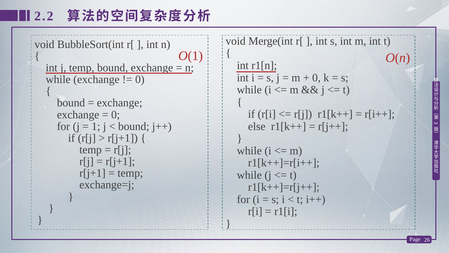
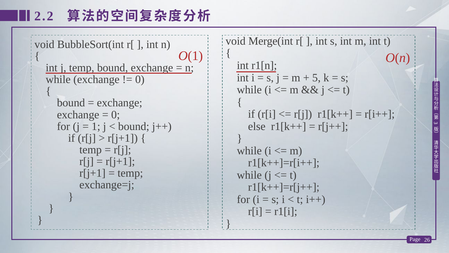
0 at (316, 77): 0 -> 5
